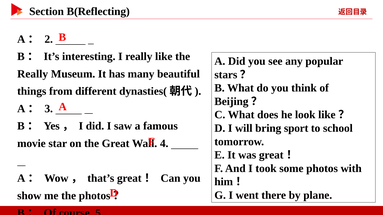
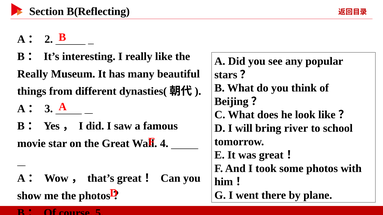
sport: sport -> river
